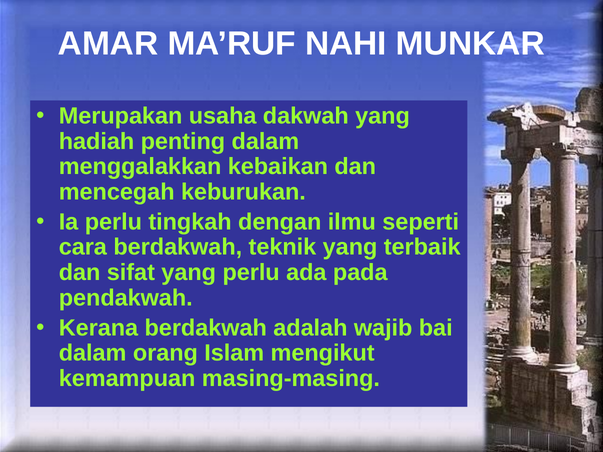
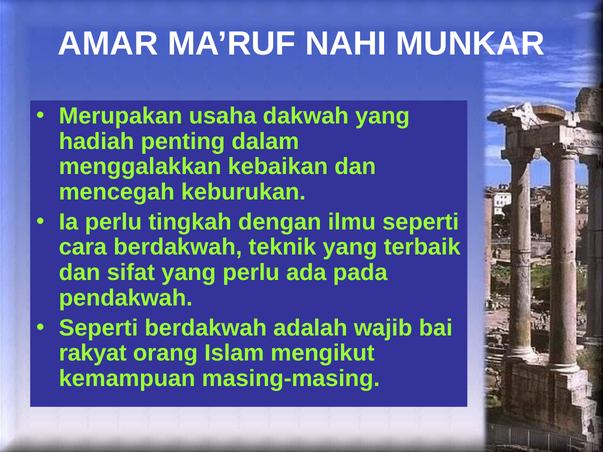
Kerana at (98, 328): Kerana -> Seperti
dalam at (93, 353): dalam -> rakyat
